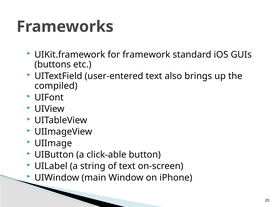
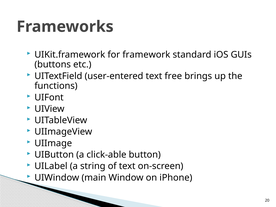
also: also -> free
compiled: compiled -> functions
